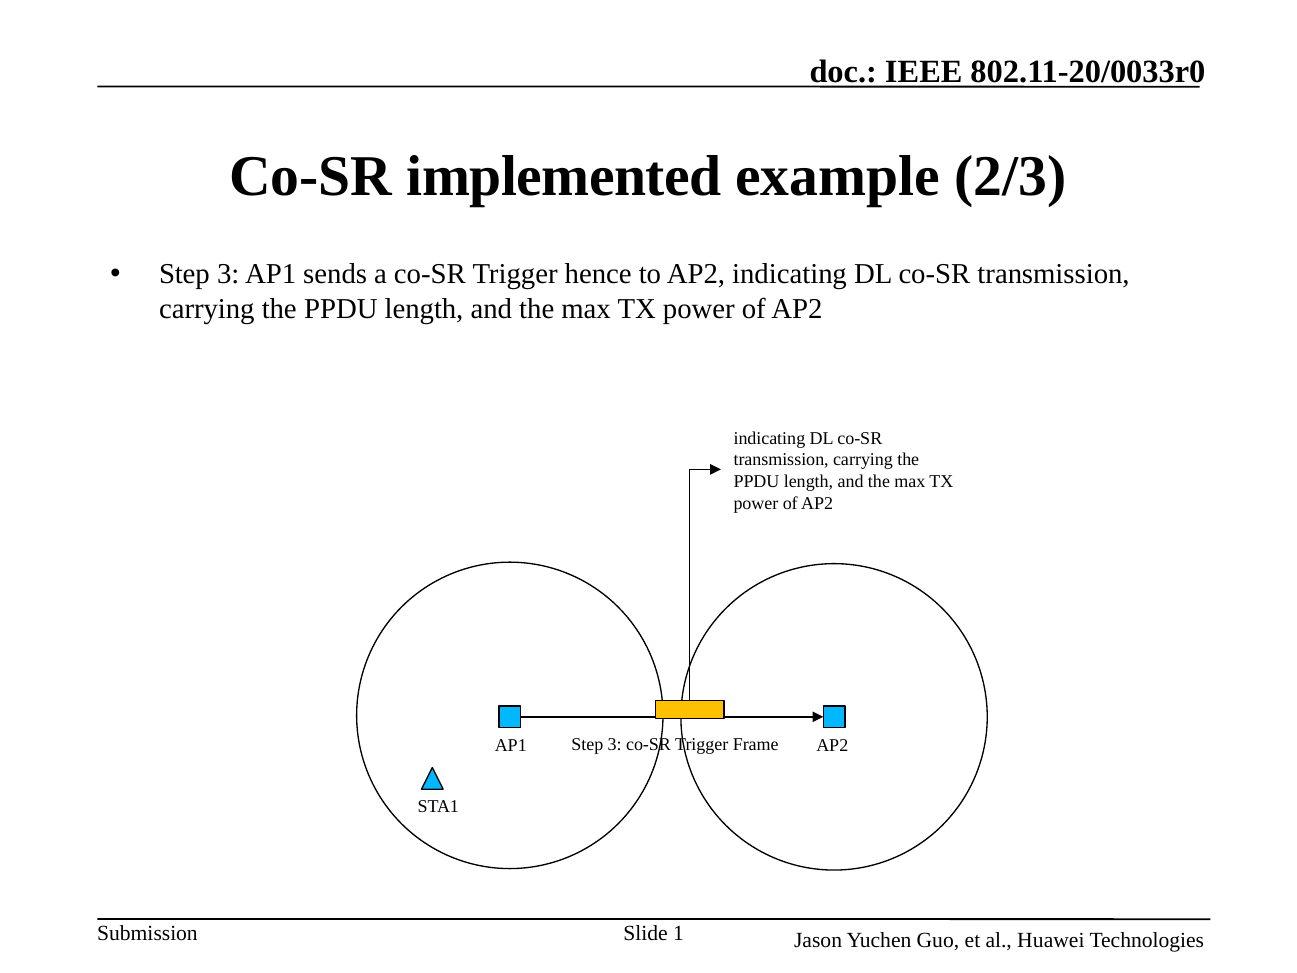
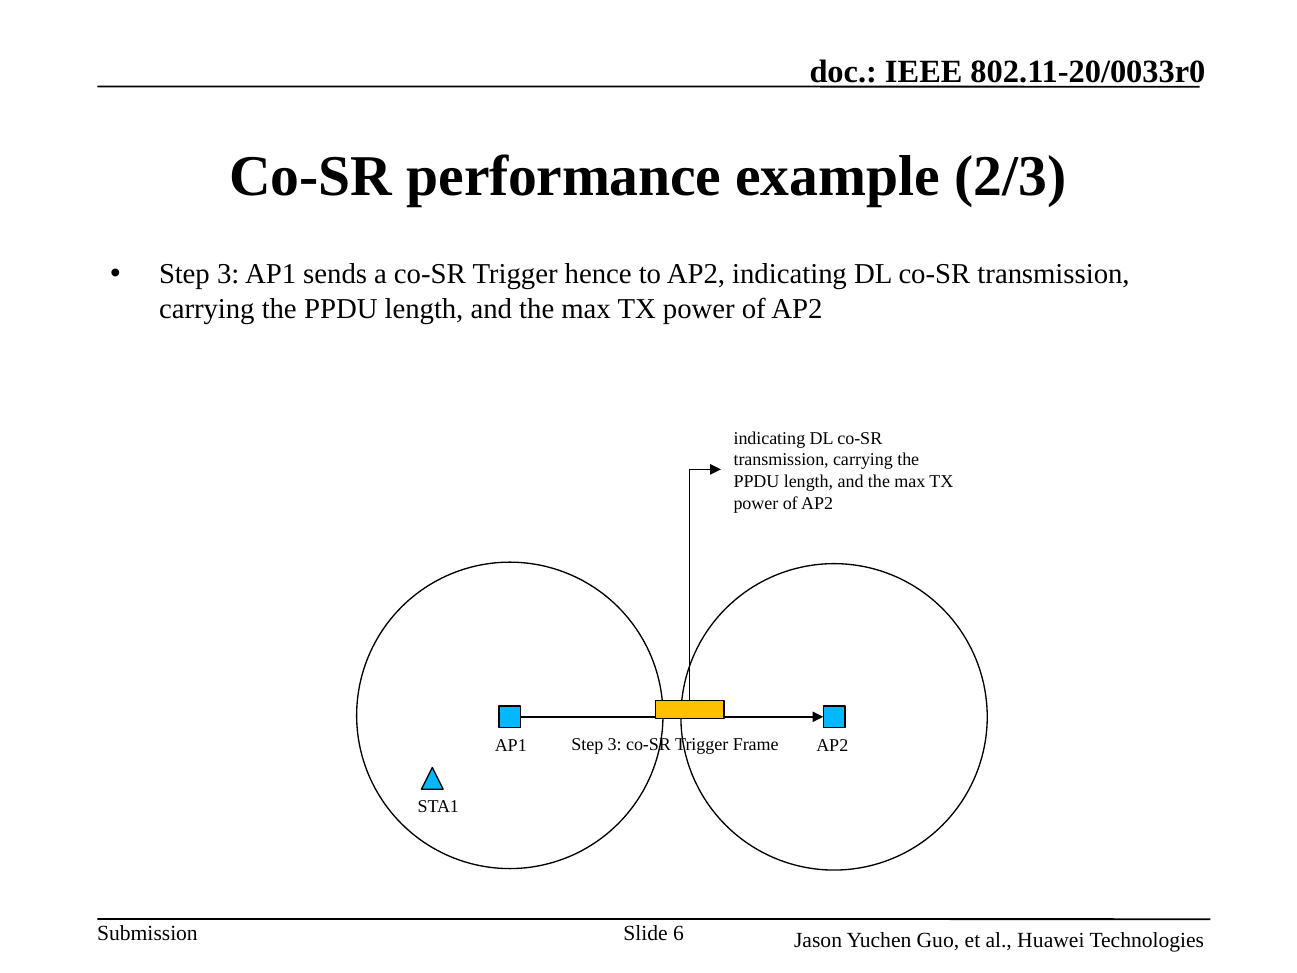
implemented: implemented -> performance
1: 1 -> 6
